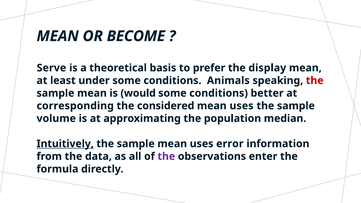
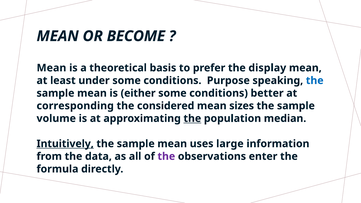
Serve at (51, 68): Serve -> Mean
Animals: Animals -> Purpose
the at (315, 81) colour: red -> blue
would: would -> either
uses at (242, 106): uses -> sizes
the at (192, 118) underline: none -> present
error: error -> large
